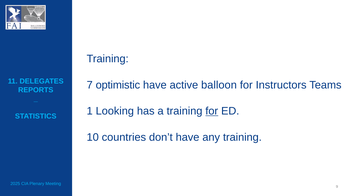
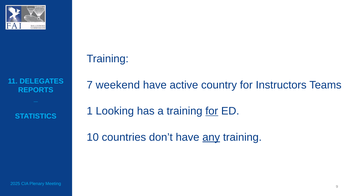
optimistic: optimistic -> weekend
balloon: balloon -> country
any underline: none -> present
